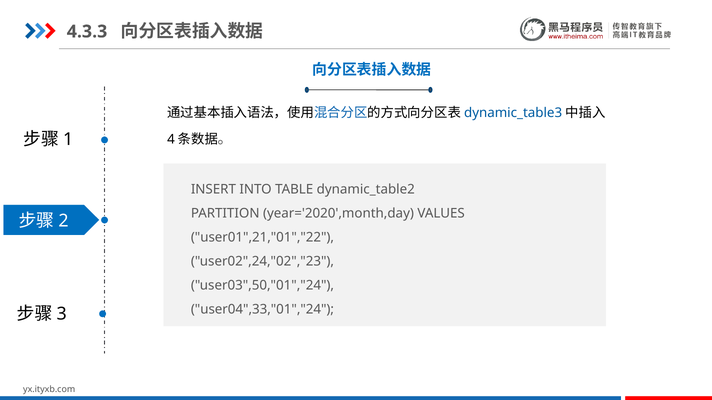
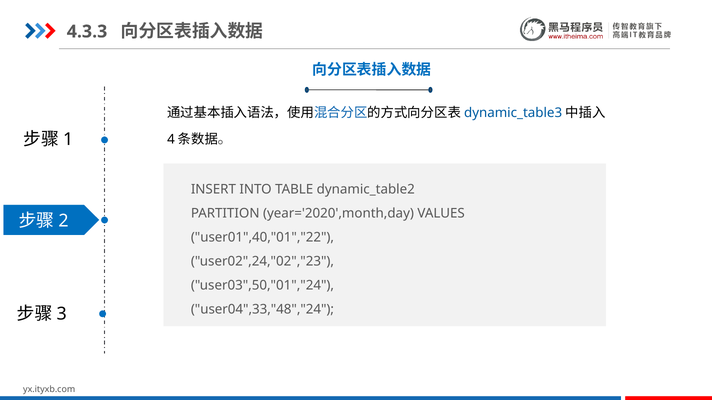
user01",21,"01","22: user01",21,"01","22 -> user01",40,"01","22
user04",33,"01","24: user04",33,"01","24 -> user04",33,"48","24
